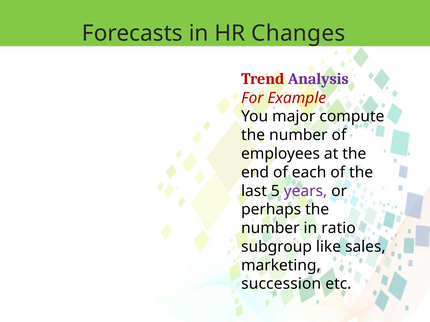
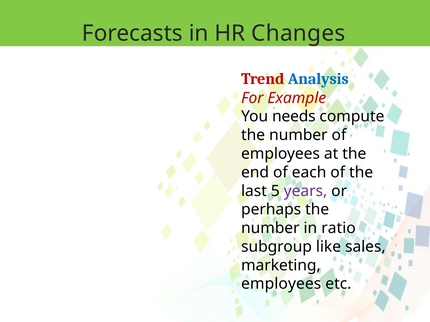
Analysis colour: purple -> blue
major: major -> needs
succession at (281, 284): succession -> employees
